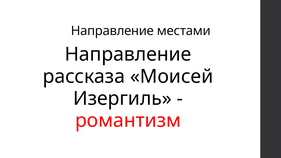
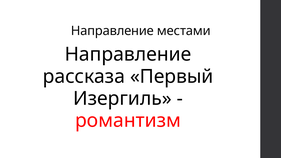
Моисей: Моисей -> Первый
